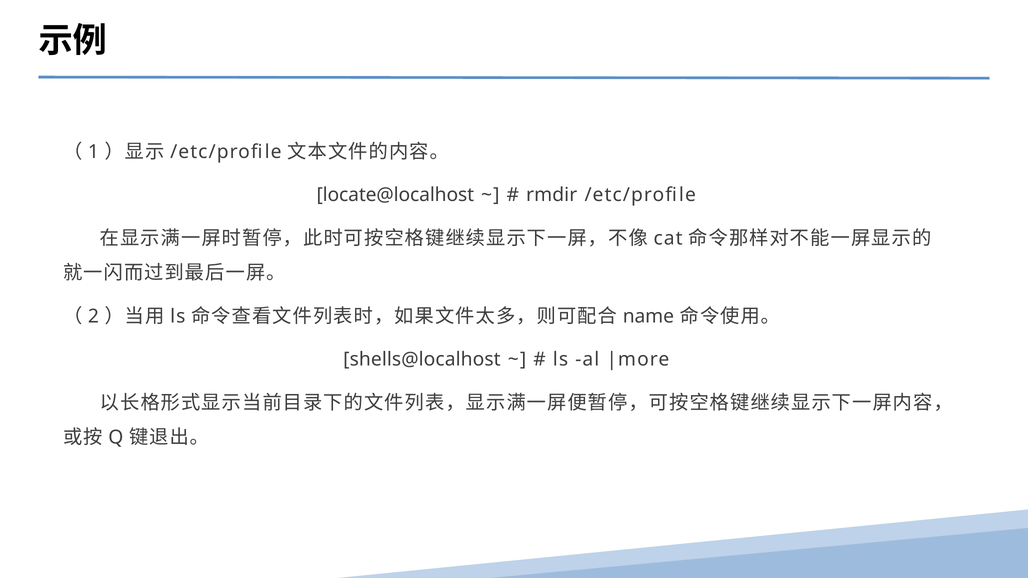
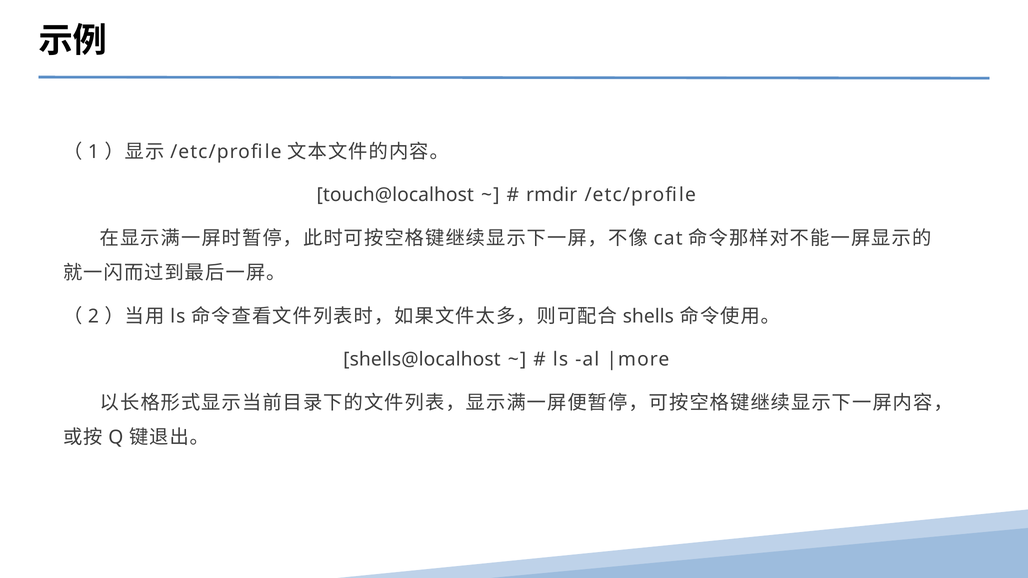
locate@localhost: locate@localhost -> touch@localhost
name: name -> shells
